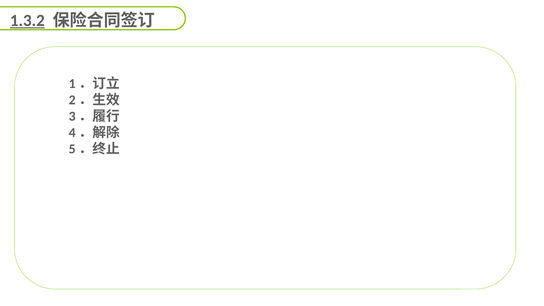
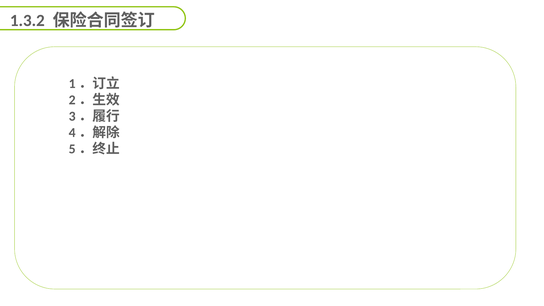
1.3.2 underline: present -> none
